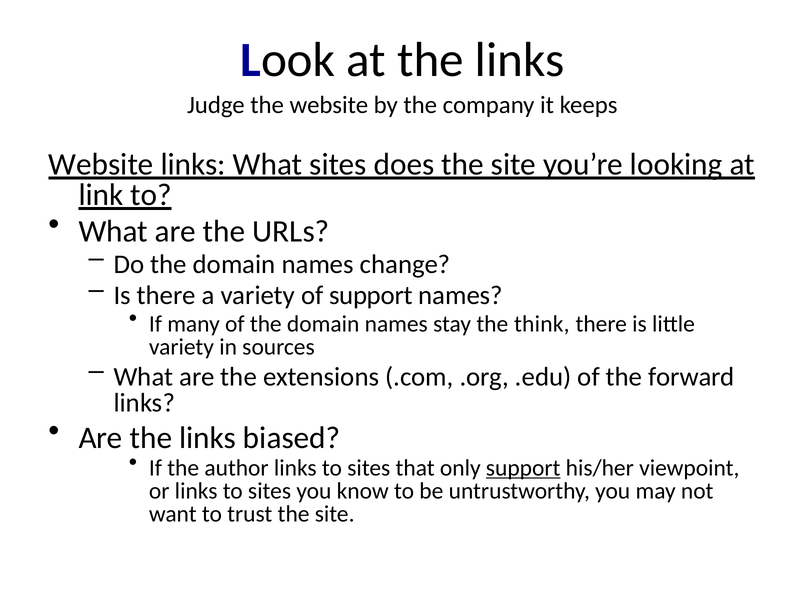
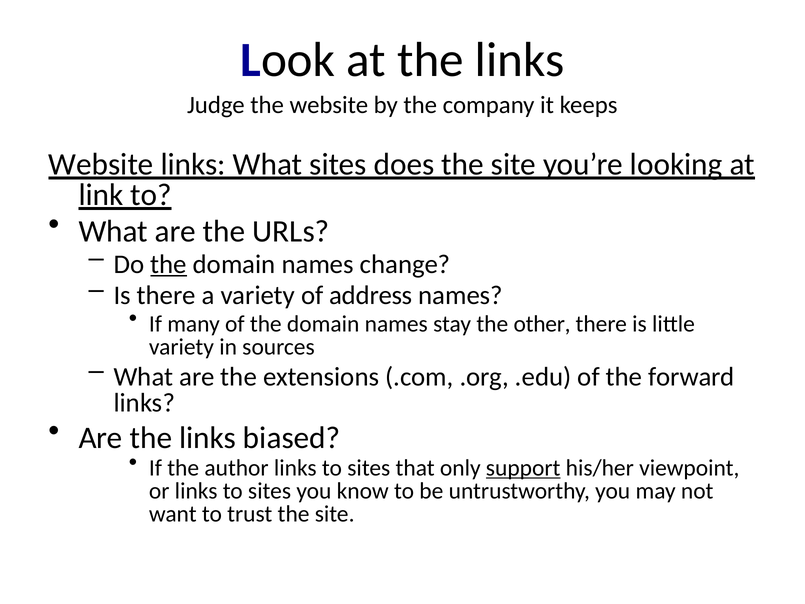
the at (169, 264) underline: none -> present
of support: support -> address
think: think -> other
